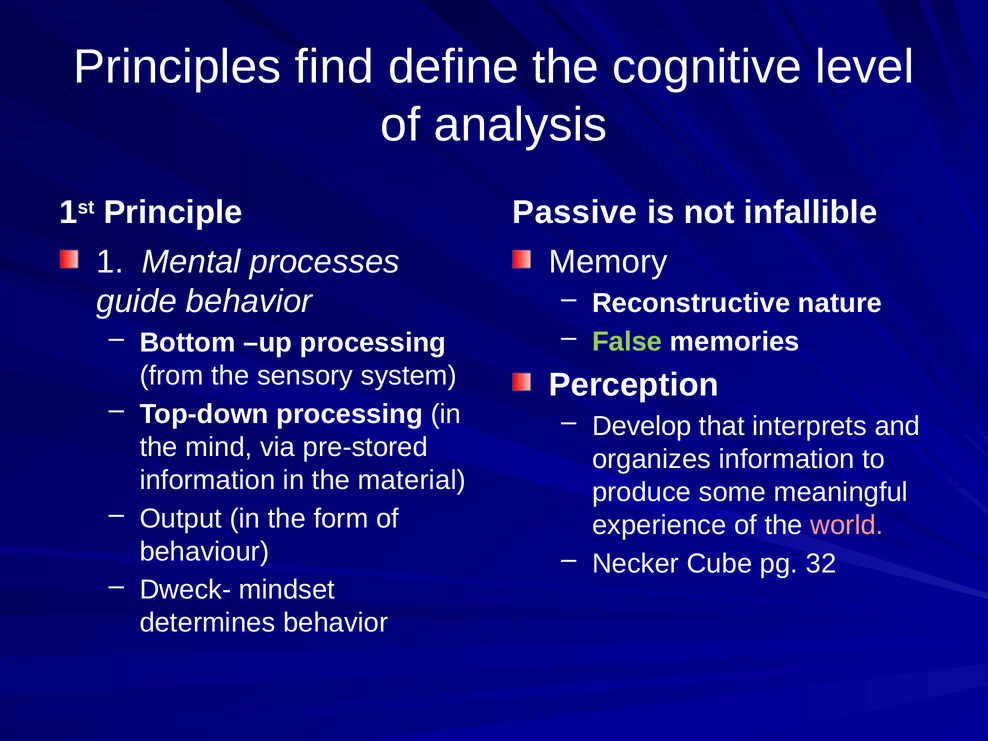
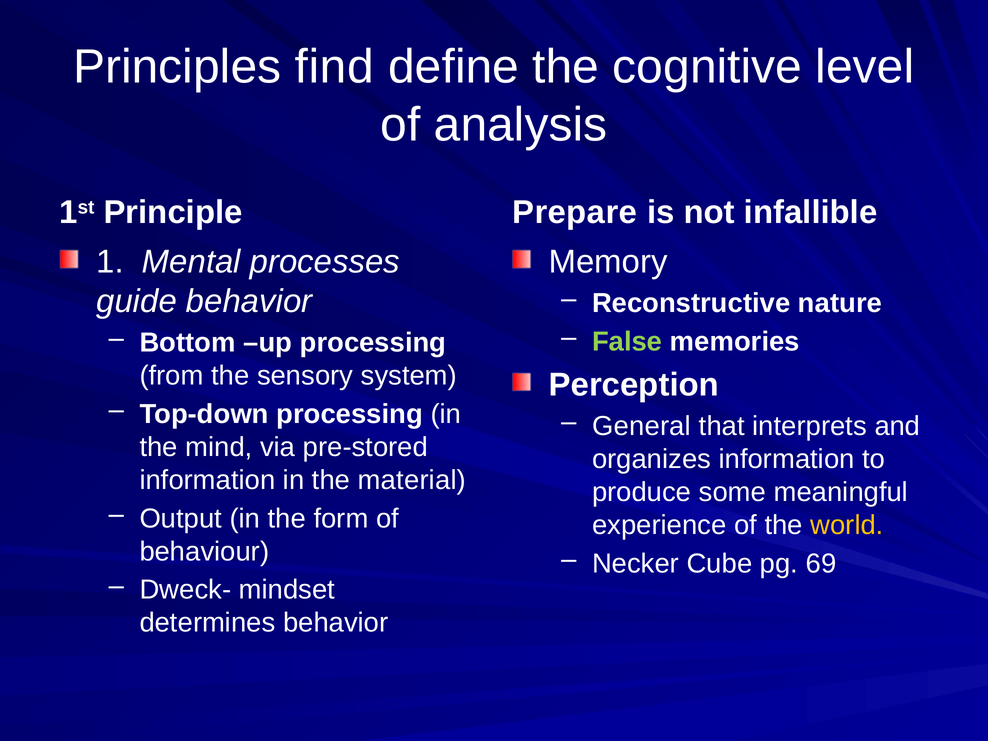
Passive: Passive -> Prepare
Develop: Develop -> General
world colour: pink -> yellow
32: 32 -> 69
